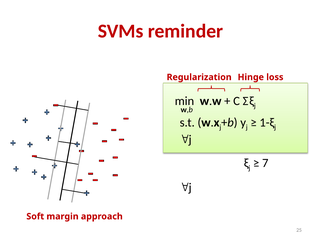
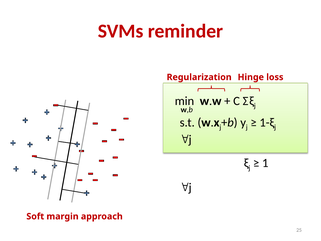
7: 7 -> 1
